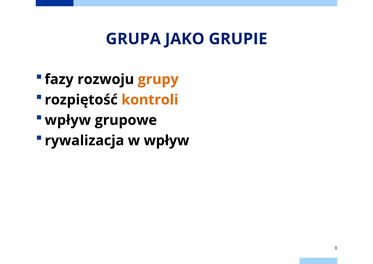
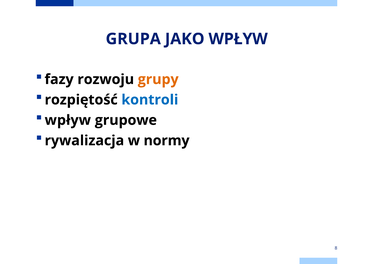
JAKO GRUPIE: GRUPIE -> WPŁYW
kontroli colour: orange -> blue
w wpływ: wpływ -> normy
